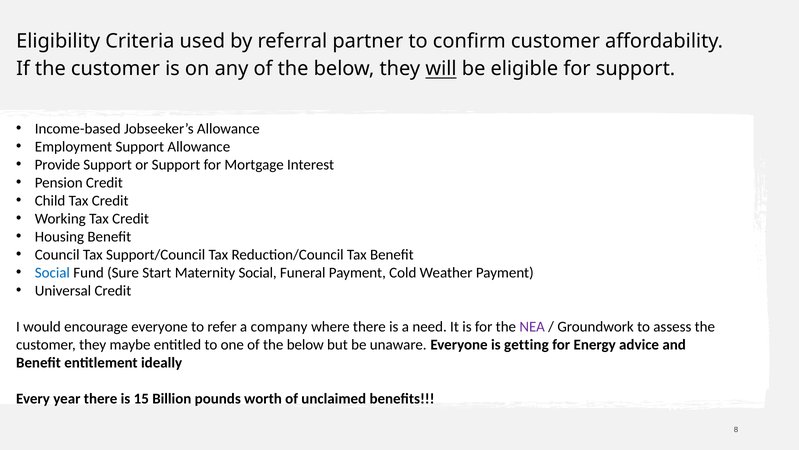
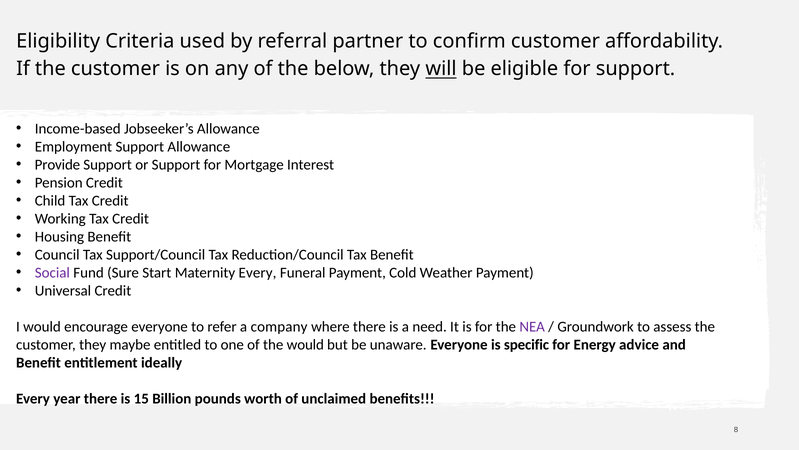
Social at (52, 272) colour: blue -> purple
Maternity Social: Social -> Every
one of the below: below -> would
getting: getting -> specific
